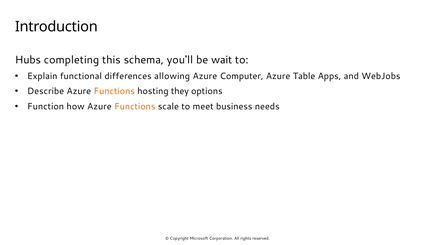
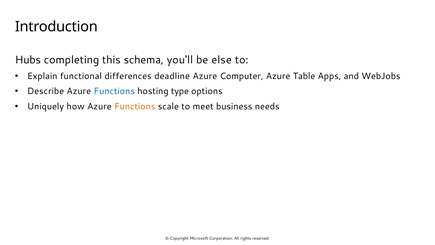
wait: wait -> else
allowing: allowing -> deadline
Functions at (114, 91) colour: orange -> blue
they: they -> type
Function: Function -> Uniquely
